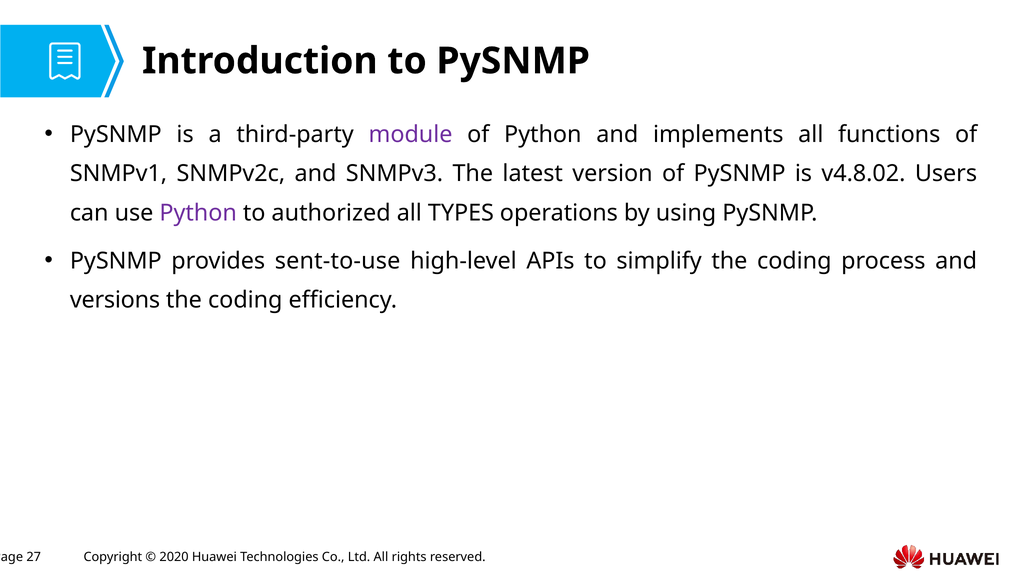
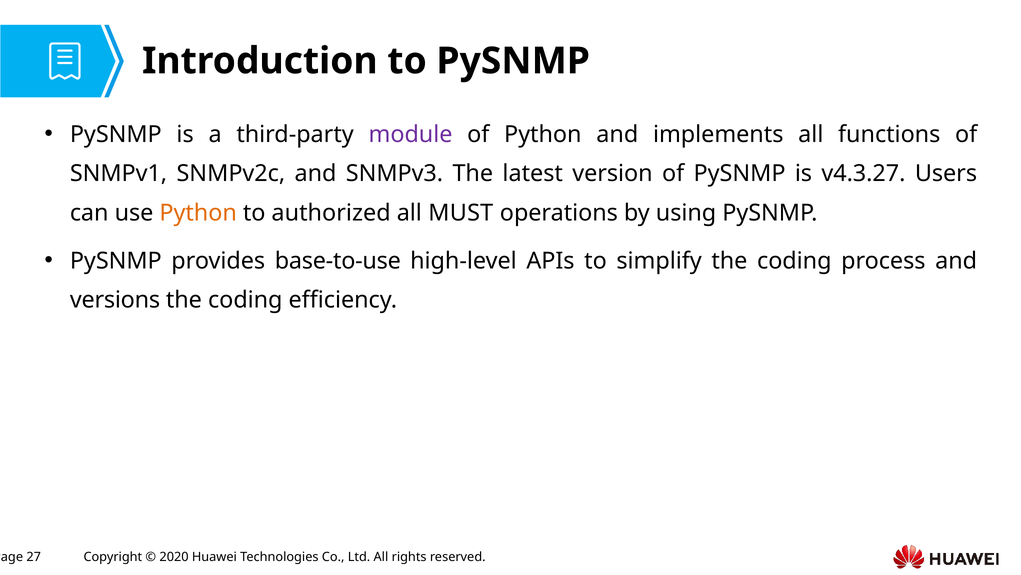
v4.8.02: v4.8.02 -> v4.3.27
Python at (198, 213) colour: purple -> orange
TYPES: TYPES -> MUST
sent-to-use: sent-to-use -> base-to-use
